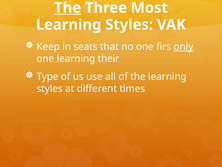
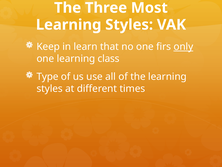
The at (68, 8) underline: present -> none
seats: seats -> learn
their: their -> class
